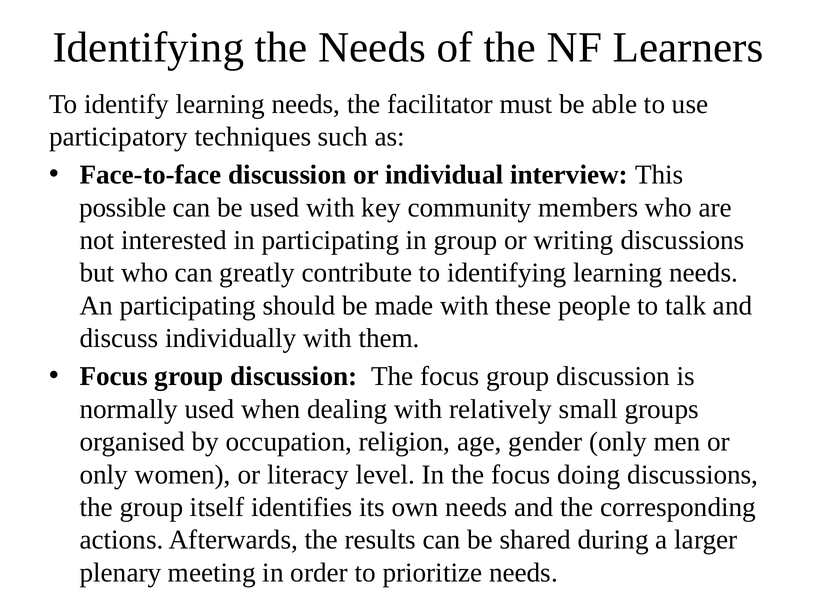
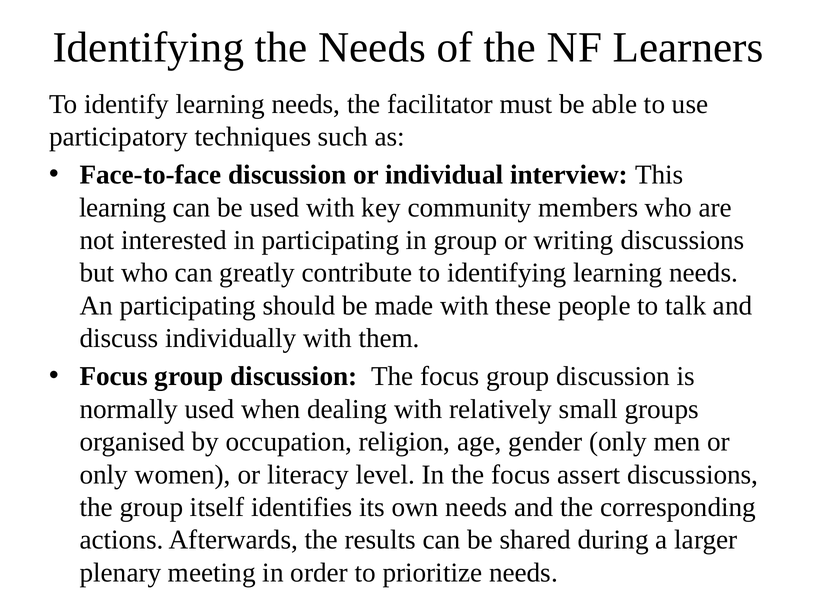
possible at (123, 208): possible -> learning
doing: doing -> assert
